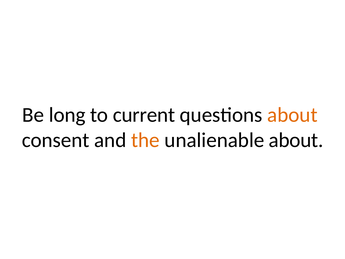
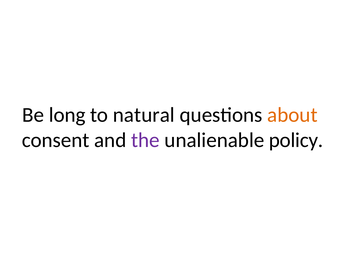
current: current -> natural
the colour: orange -> purple
unalienable about: about -> policy
